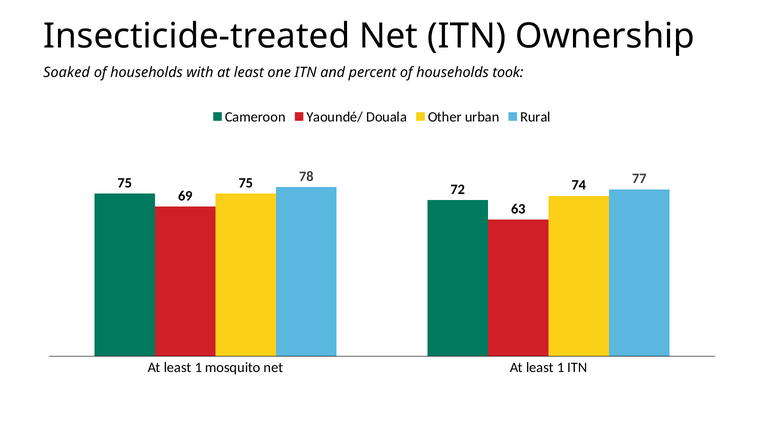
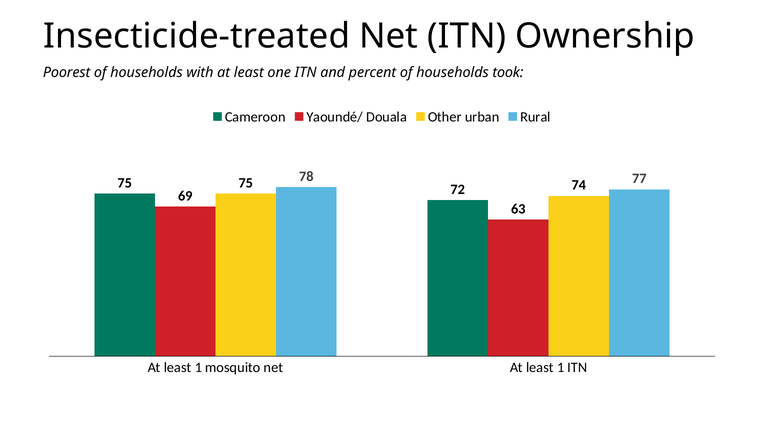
Soaked: Soaked -> Poorest
